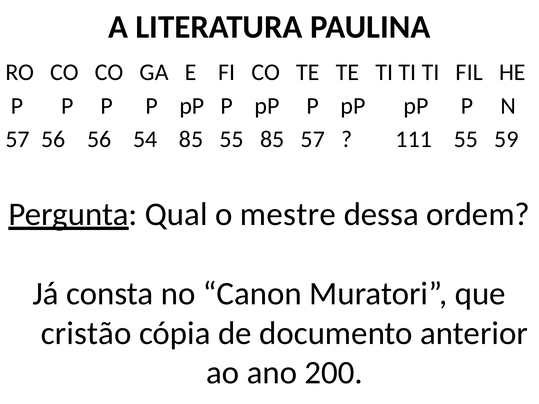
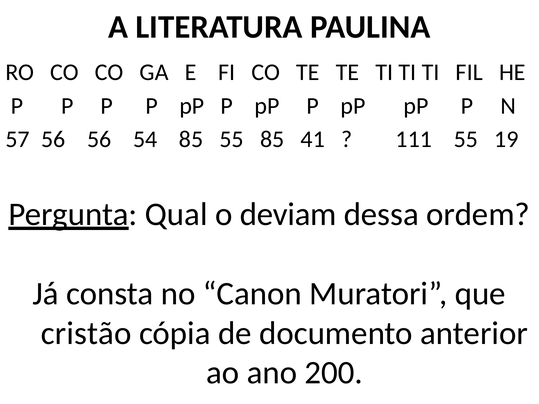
85 57: 57 -> 41
59: 59 -> 19
mestre: mestre -> deviam
